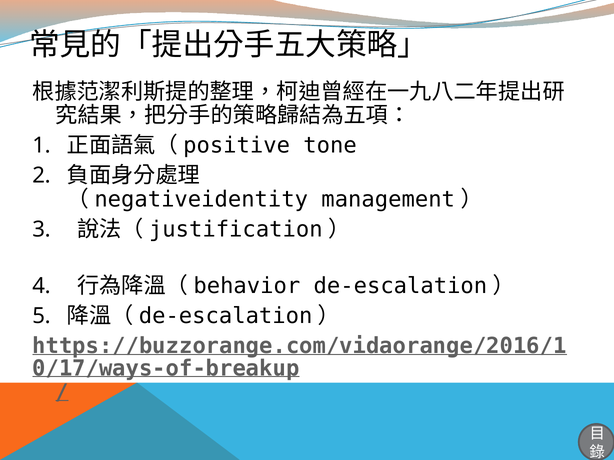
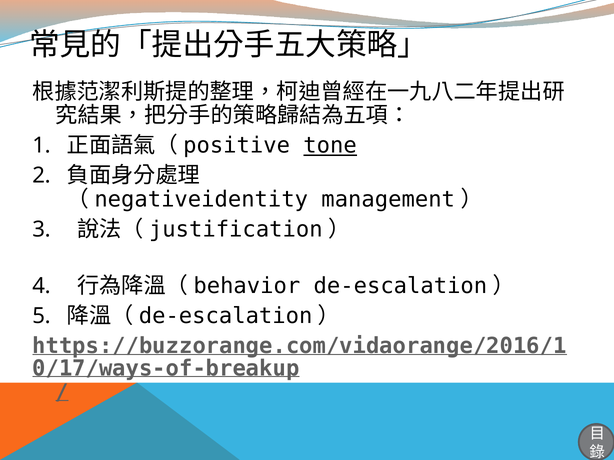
tone underline: none -> present
